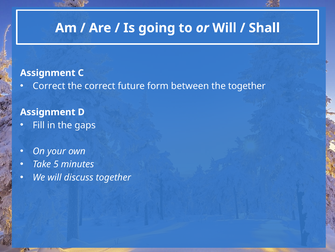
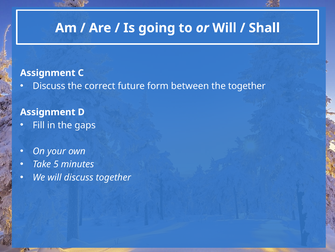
Correct at (49, 86): Correct -> Discuss
